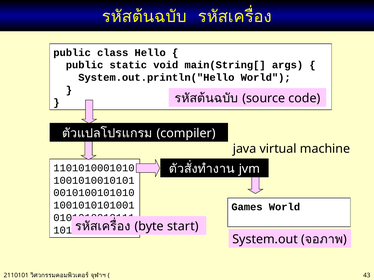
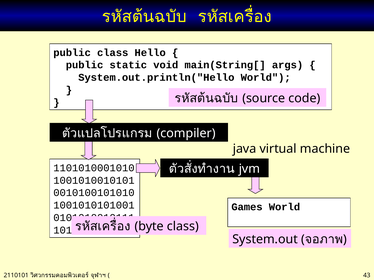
byte start: start -> class
